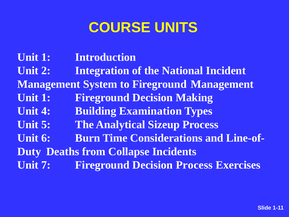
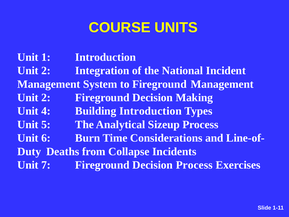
1 at (46, 97): 1 -> 2
Building Examination: Examination -> Introduction
